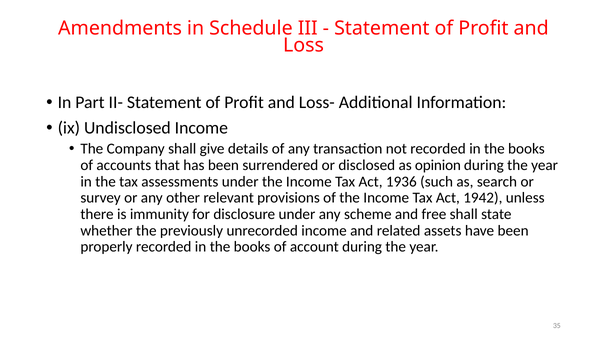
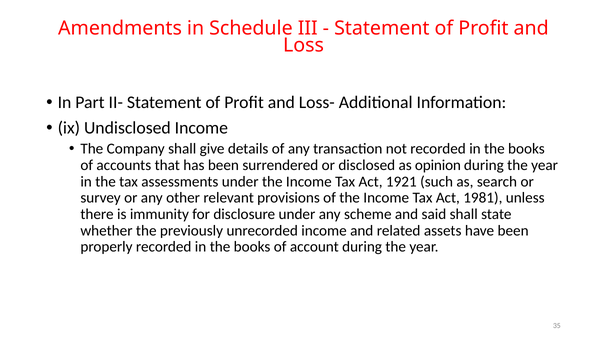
1936: 1936 -> 1921
1942: 1942 -> 1981
free: free -> said
